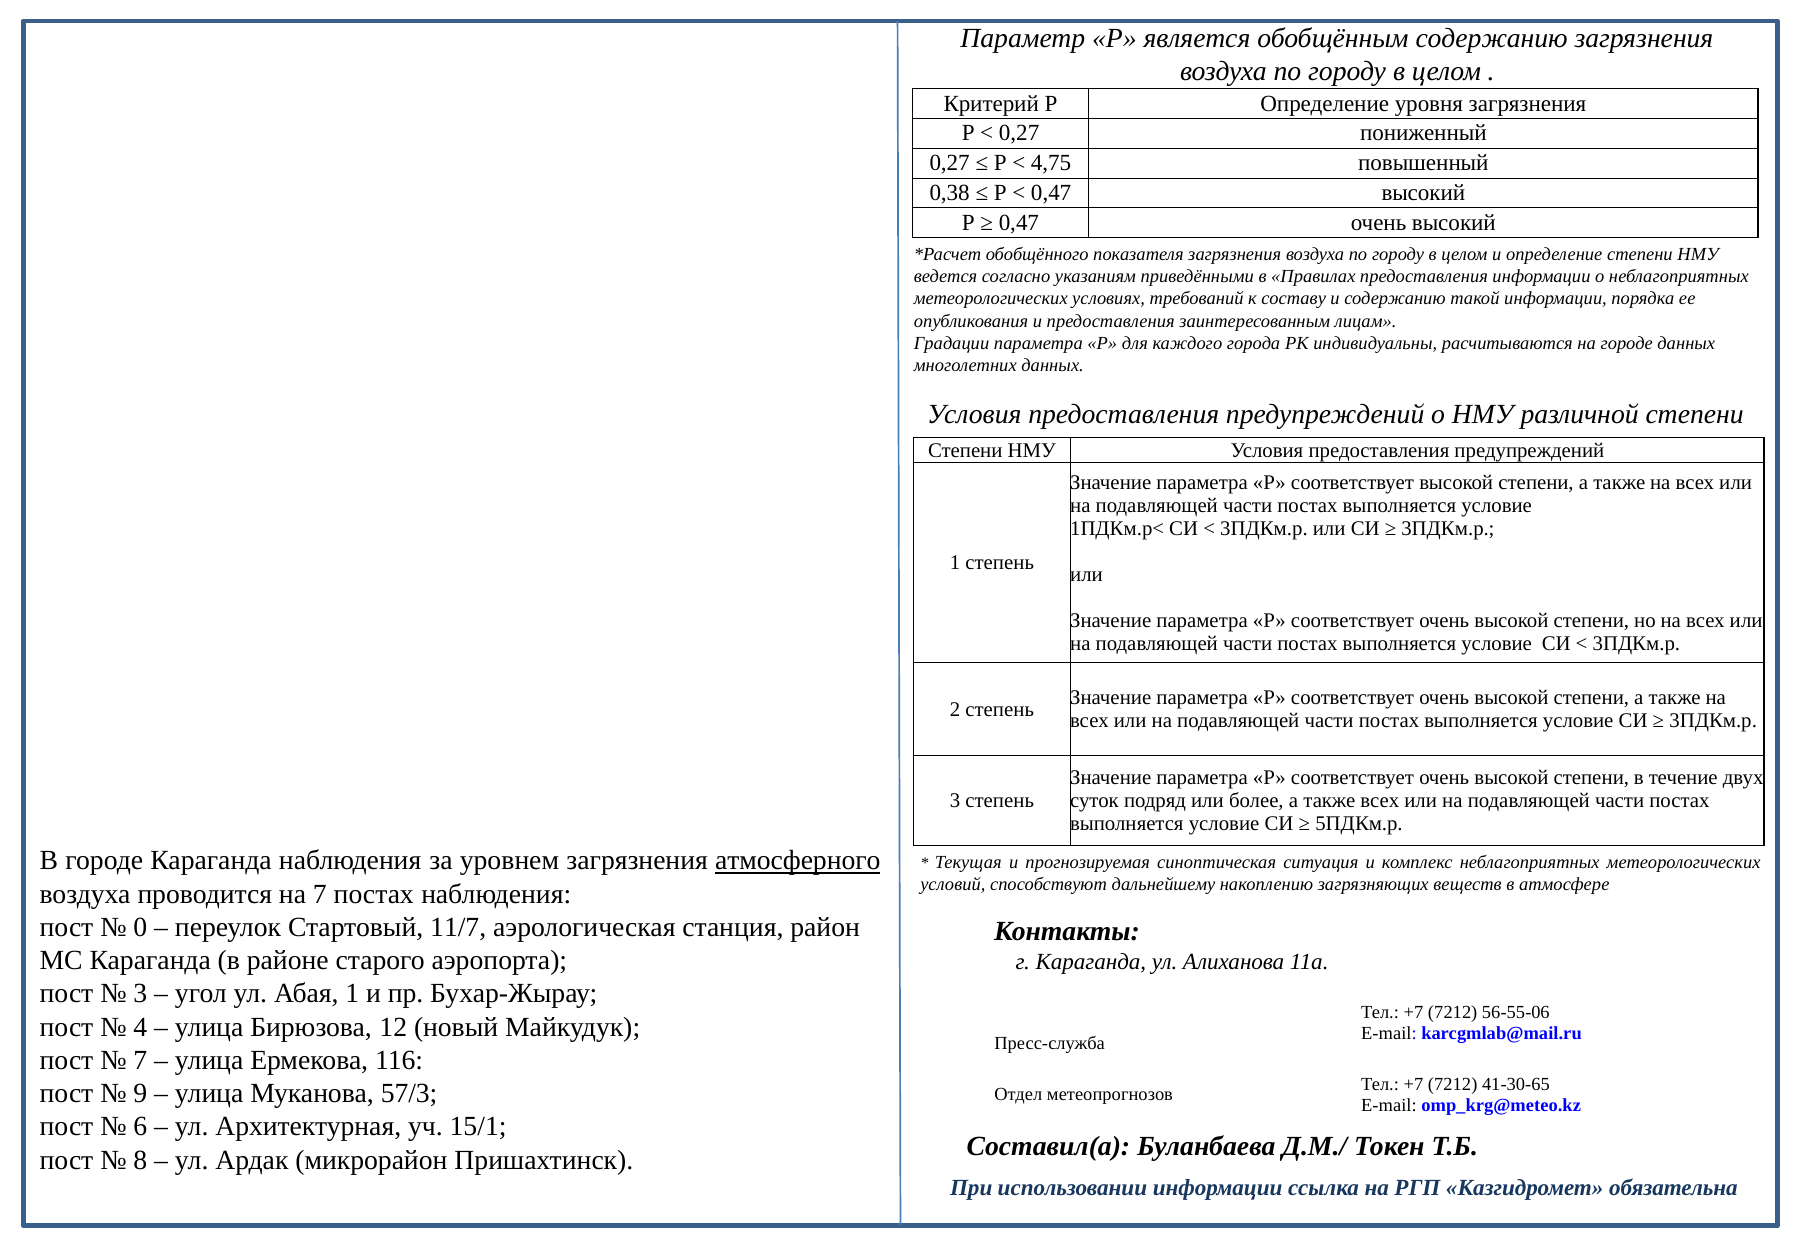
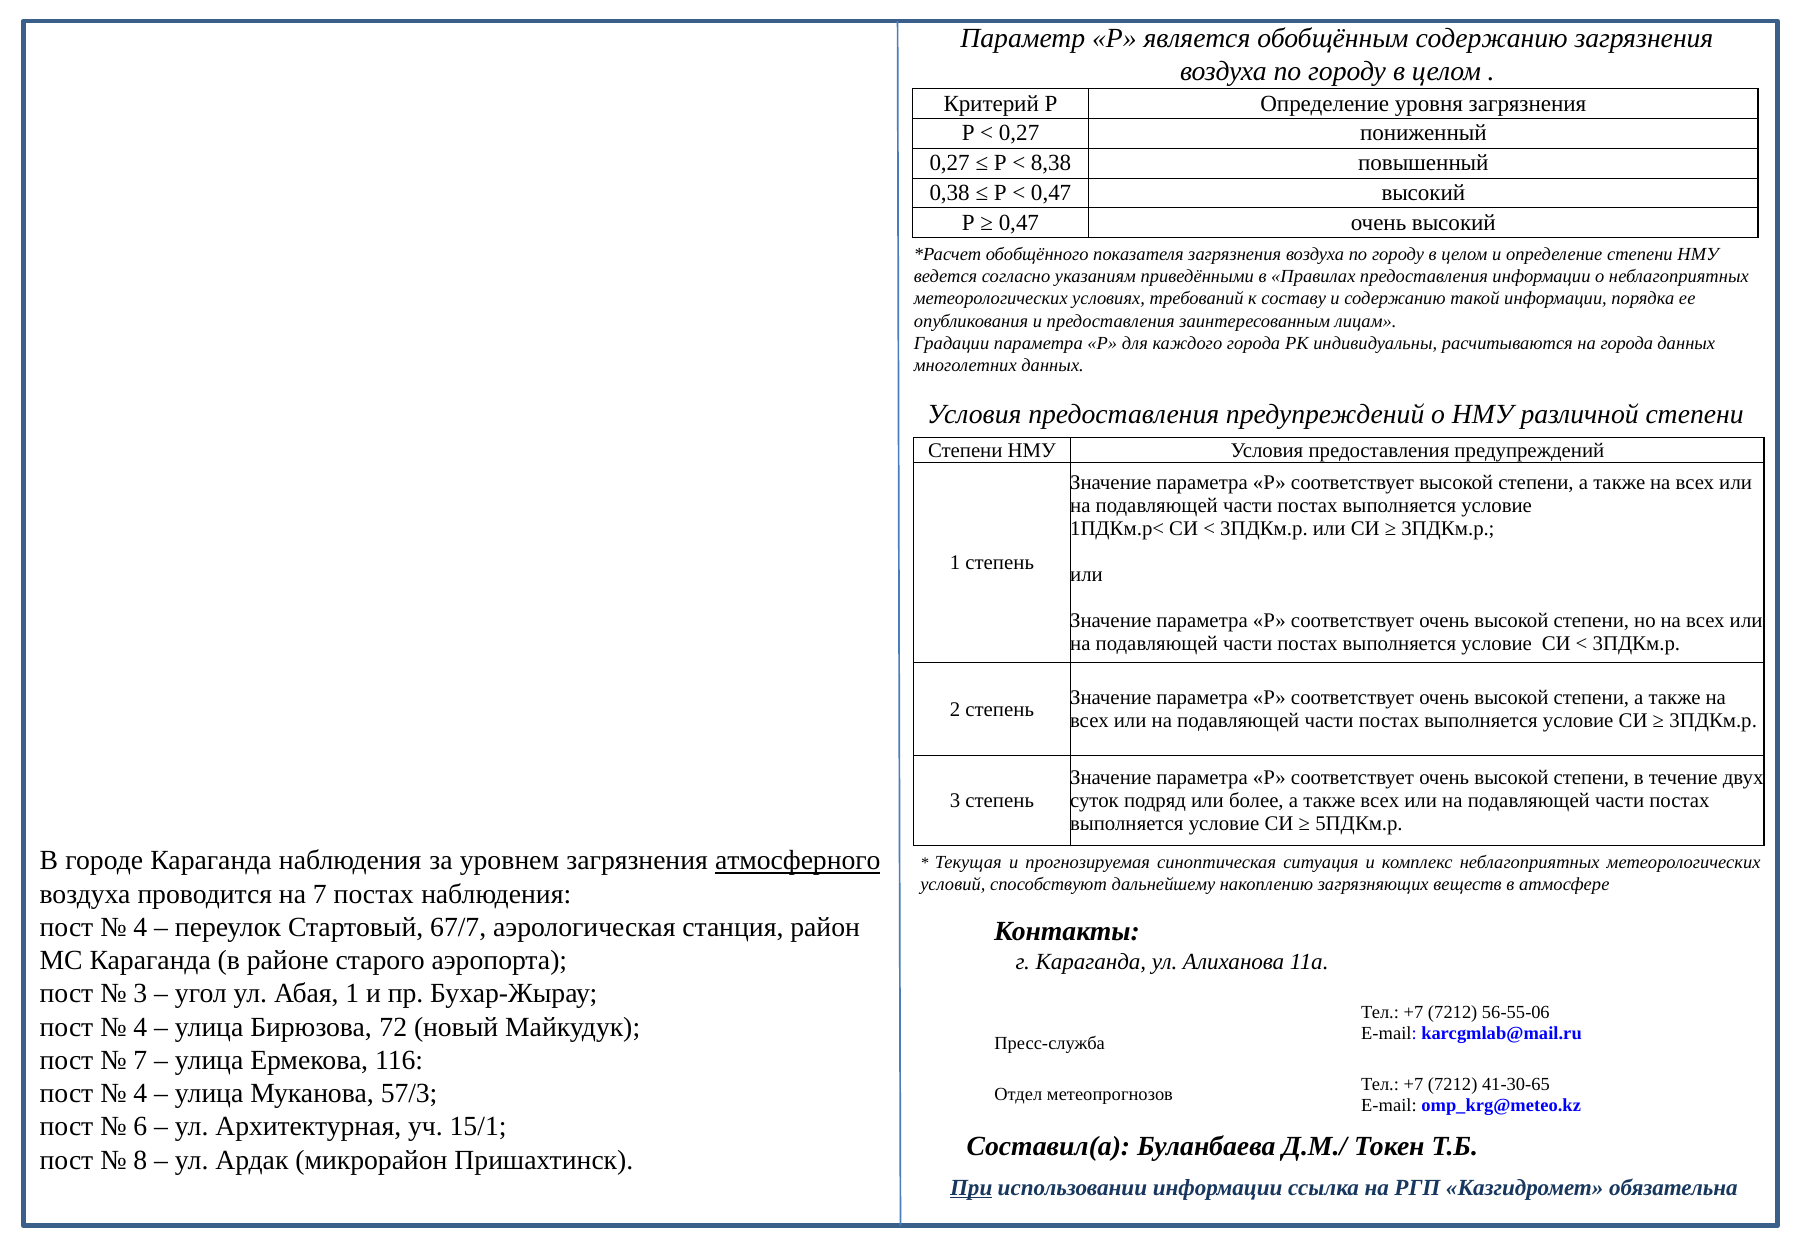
4,75: 4,75 -> 8,38
на городе: городе -> города
0 at (140, 927): 0 -> 4
11/7: 11/7 -> 67/7
12: 12 -> 72
9 at (140, 1093): 9 -> 4
При underline: none -> present
